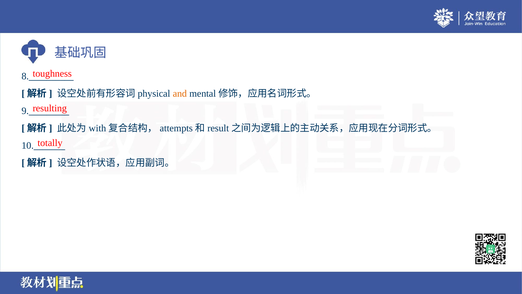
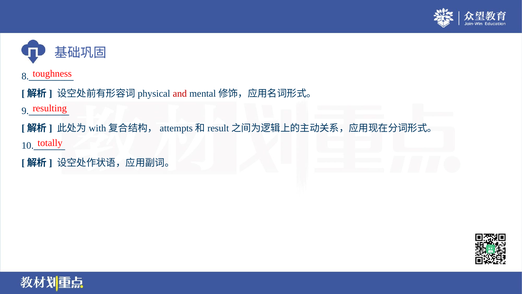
and colour: orange -> red
